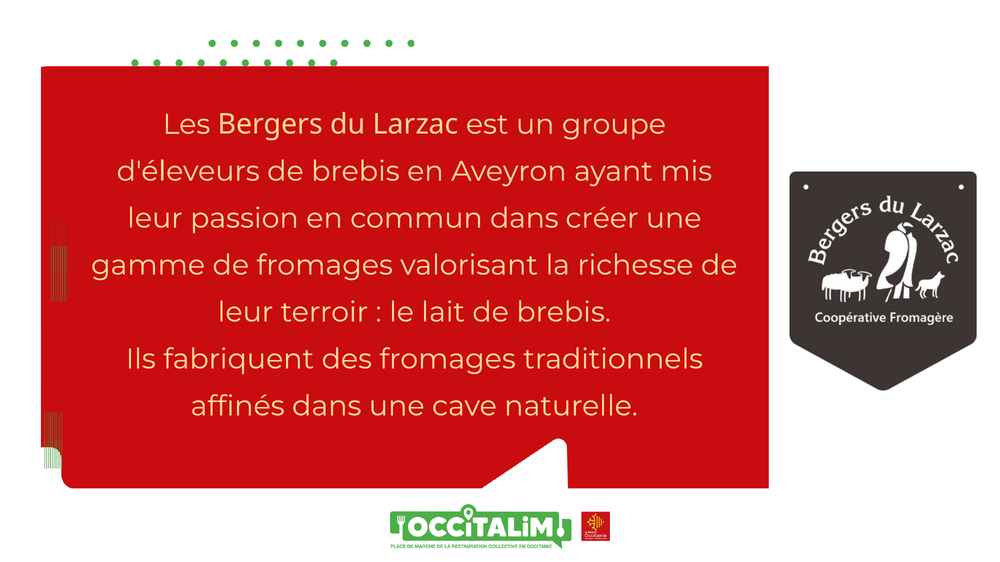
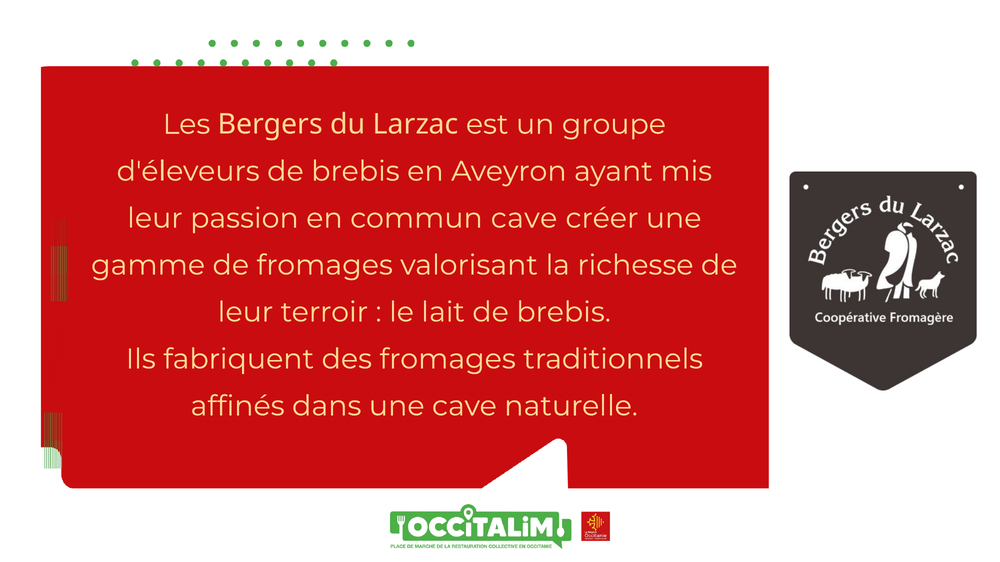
commun dans: dans -> cave
